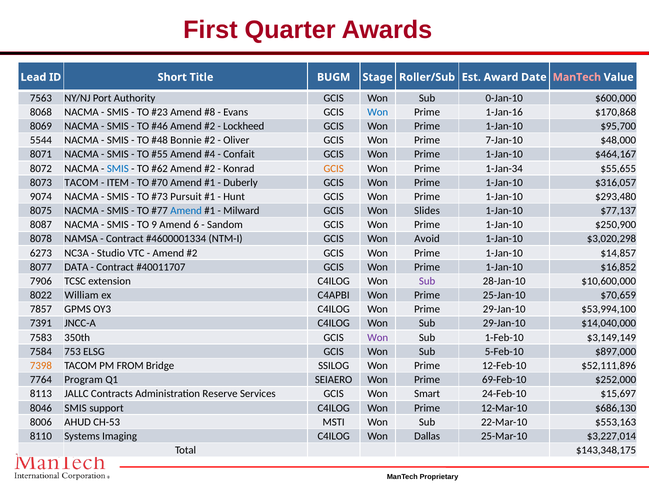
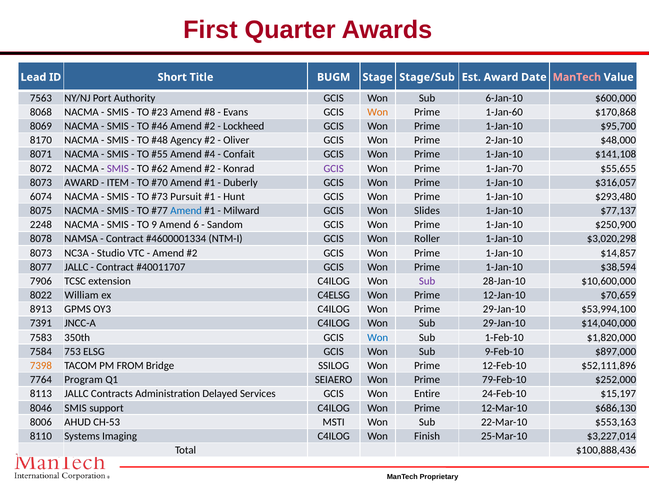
Roller/Sub: Roller/Sub -> Stage/Sub
0-Jan-10: 0-Jan-10 -> 6-Jan-10
Won at (378, 112) colour: blue -> orange
1-Jan-16: 1-Jan-16 -> 1-Jan-60
5544: 5544 -> 8170
Bonnie: Bonnie -> Agency
7-Jan-10: 7-Jan-10 -> 2-Jan-10
$464,167: $464,167 -> $141,108
SMIS at (118, 168) colour: blue -> purple
GCIS at (334, 168) colour: orange -> purple
1-Jan-34: 1-Jan-34 -> 1-Jan-70
8073 TACOM: TACOM -> AWARD
9074: 9074 -> 6074
8087: 8087 -> 2248
Avoid: Avoid -> Roller
6273 at (41, 253): 6273 -> 8073
8077 DATA: DATA -> JALLC
$16,852: $16,852 -> $38,594
C4APBI: C4APBI -> C4ELSG
25-Jan-10: 25-Jan-10 -> 12-Jan-10
7857: 7857 -> 8913
Won at (378, 337) colour: purple -> blue
$3,149,149: $3,149,149 -> $1,820,000
5-Feb-10: 5-Feb-10 -> 9-Feb-10
69-Feb-10: 69-Feb-10 -> 79-Feb-10
Reserve: Reserve -> Delayed
Smart: Smart -> Entire
$15,697: $15,697 -> $15,197
Dallas: Dallas -> Finish
$143,348,175: $143,348,175 -> $100,888,436
